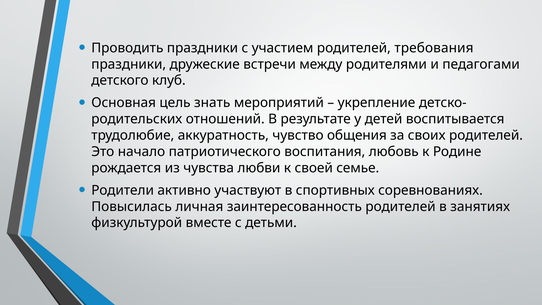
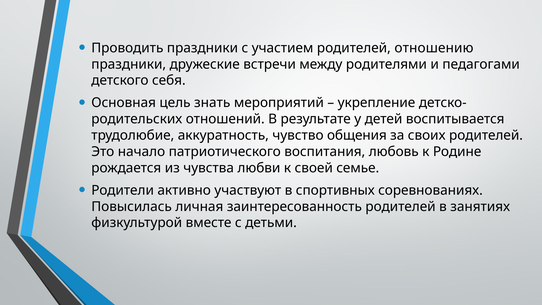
требования: требования -> отношению
клуб: клуб -> себя
